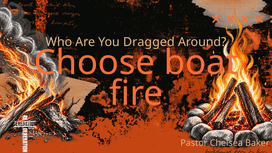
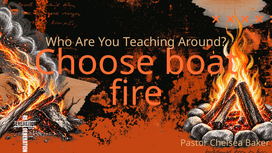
Dragged: Dragged -> Teaching
